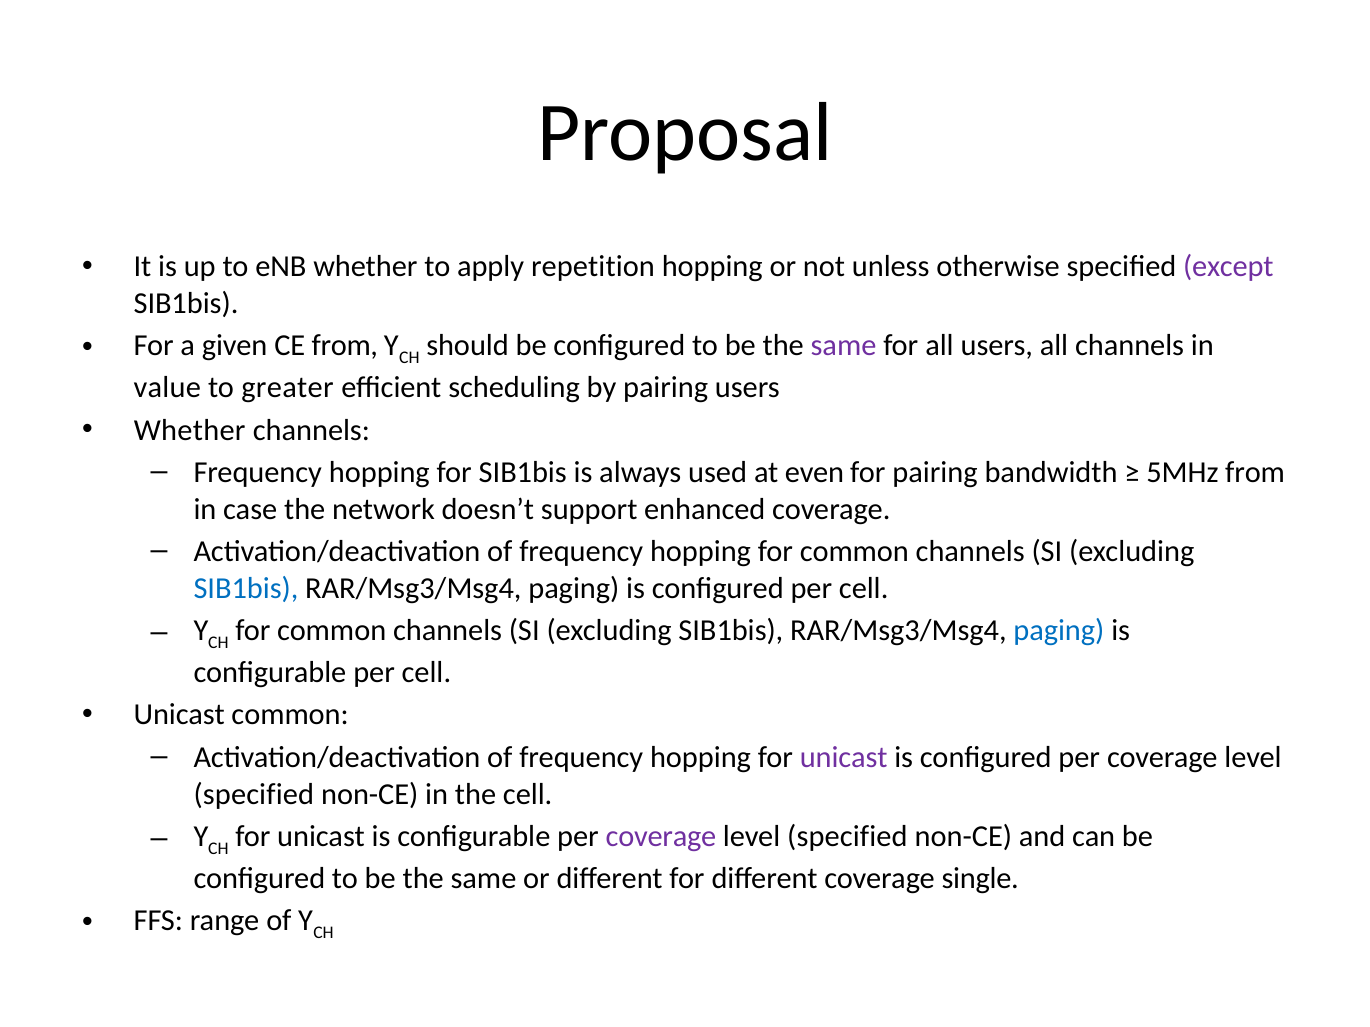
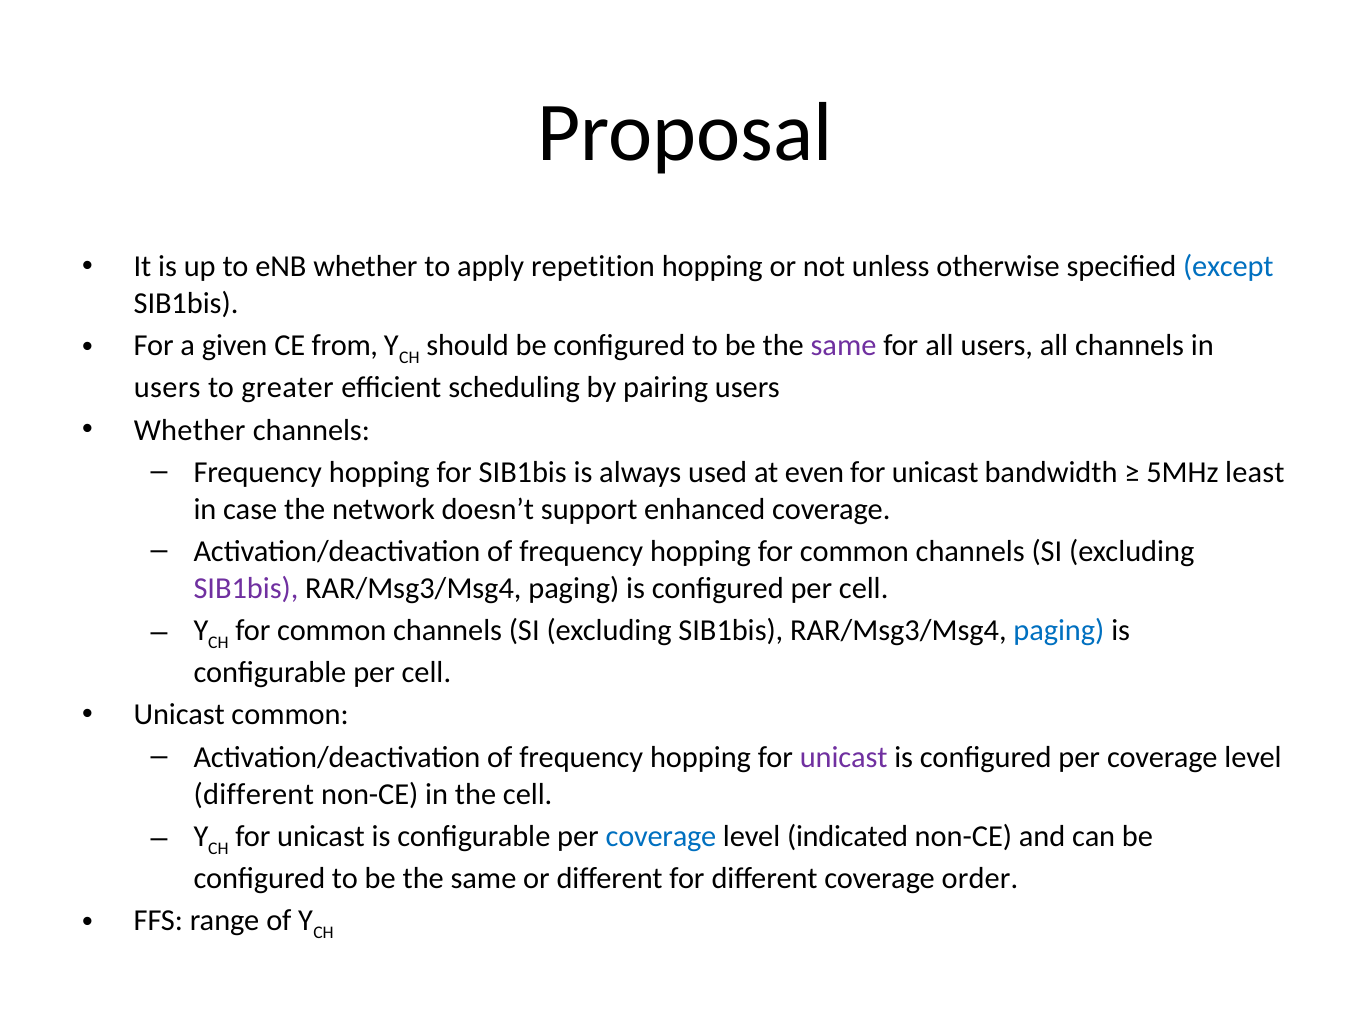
except colour: purple -> blue
value at (167, 388): value -> users
pairing at (935, 473): pairing -> unicast
5MHz from: from -> least
SIB1bis at (246, 589) colour: blue -> purple
specified at (254, 794): specified -> different
coverage at (661, 837) colour: purple -> blue
specified at (847, 837): specified -> indicated
single: single -> order
